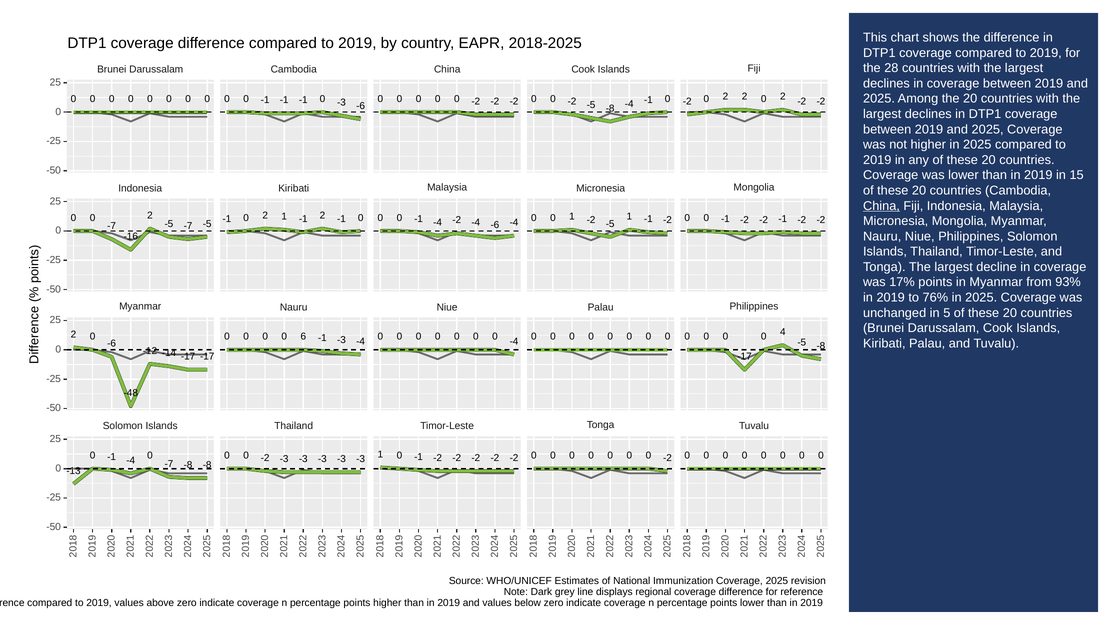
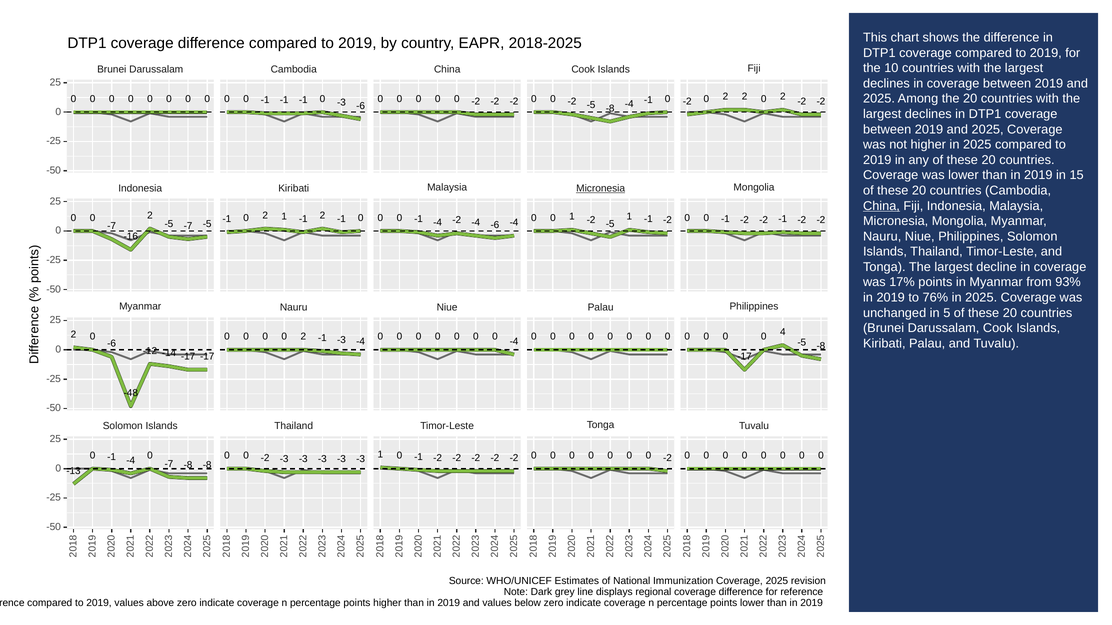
28: 28 -> 10
Micronesia at (601, 189) underline: none -> present
0 0 6: 6 -> 2
